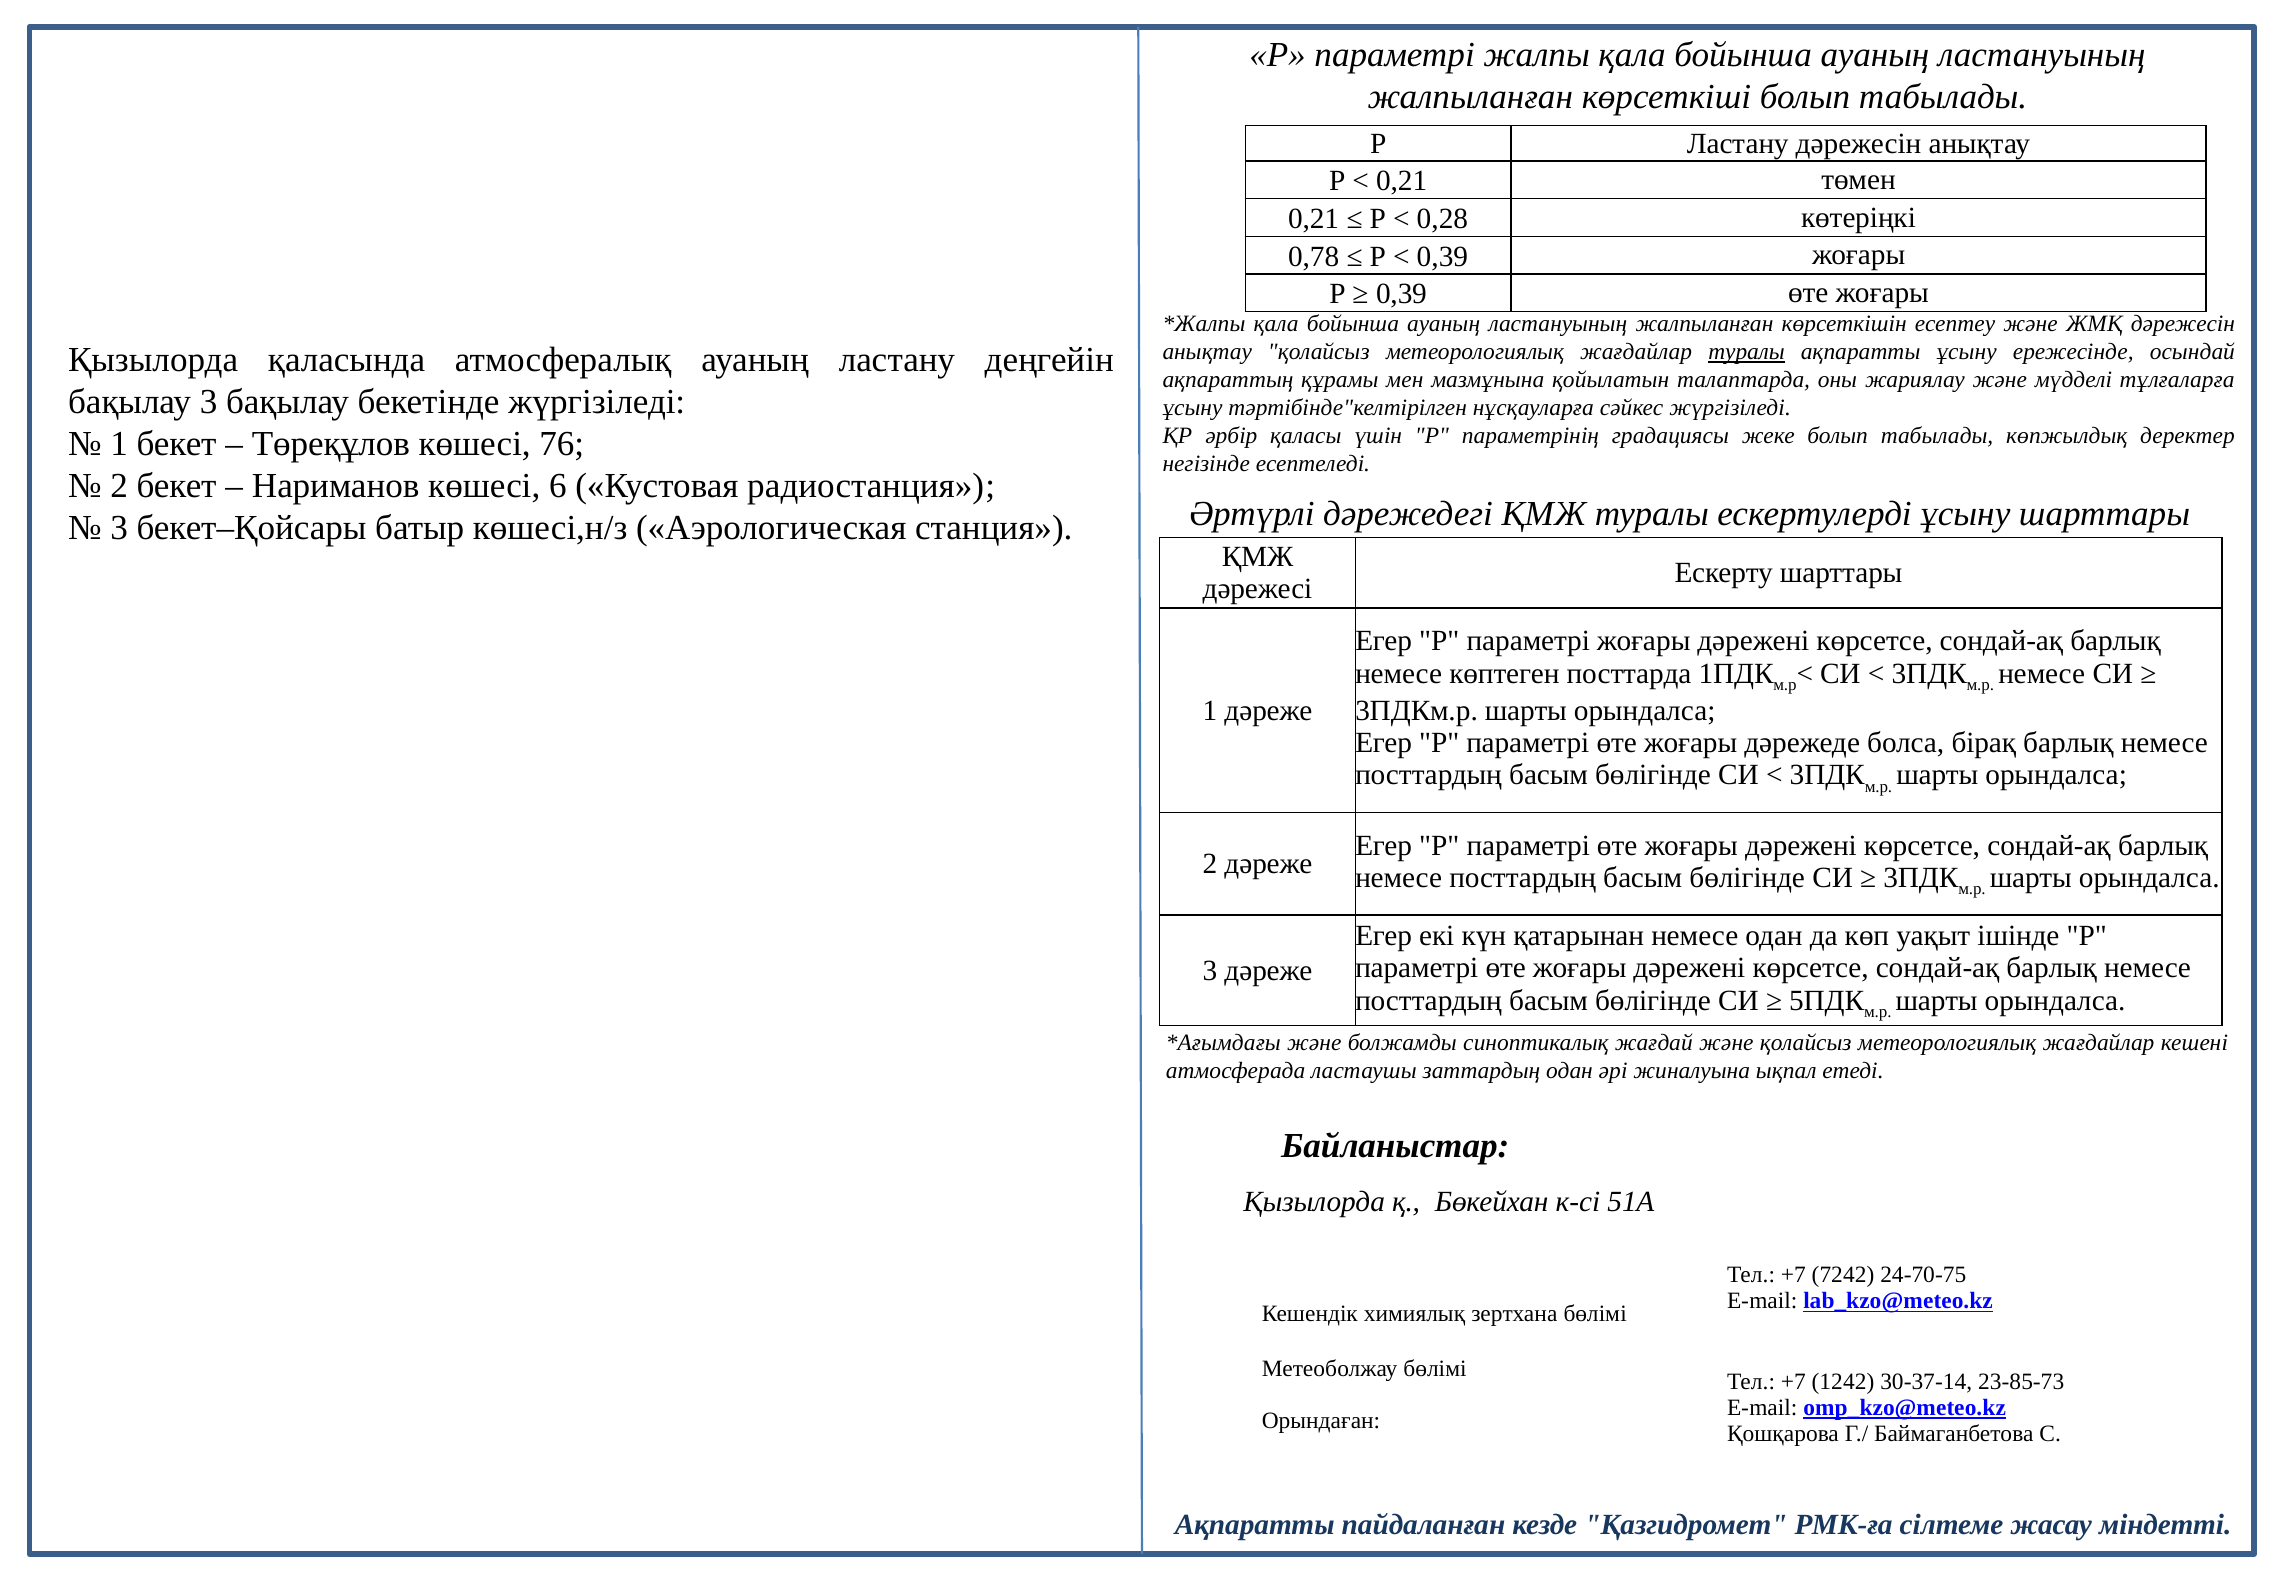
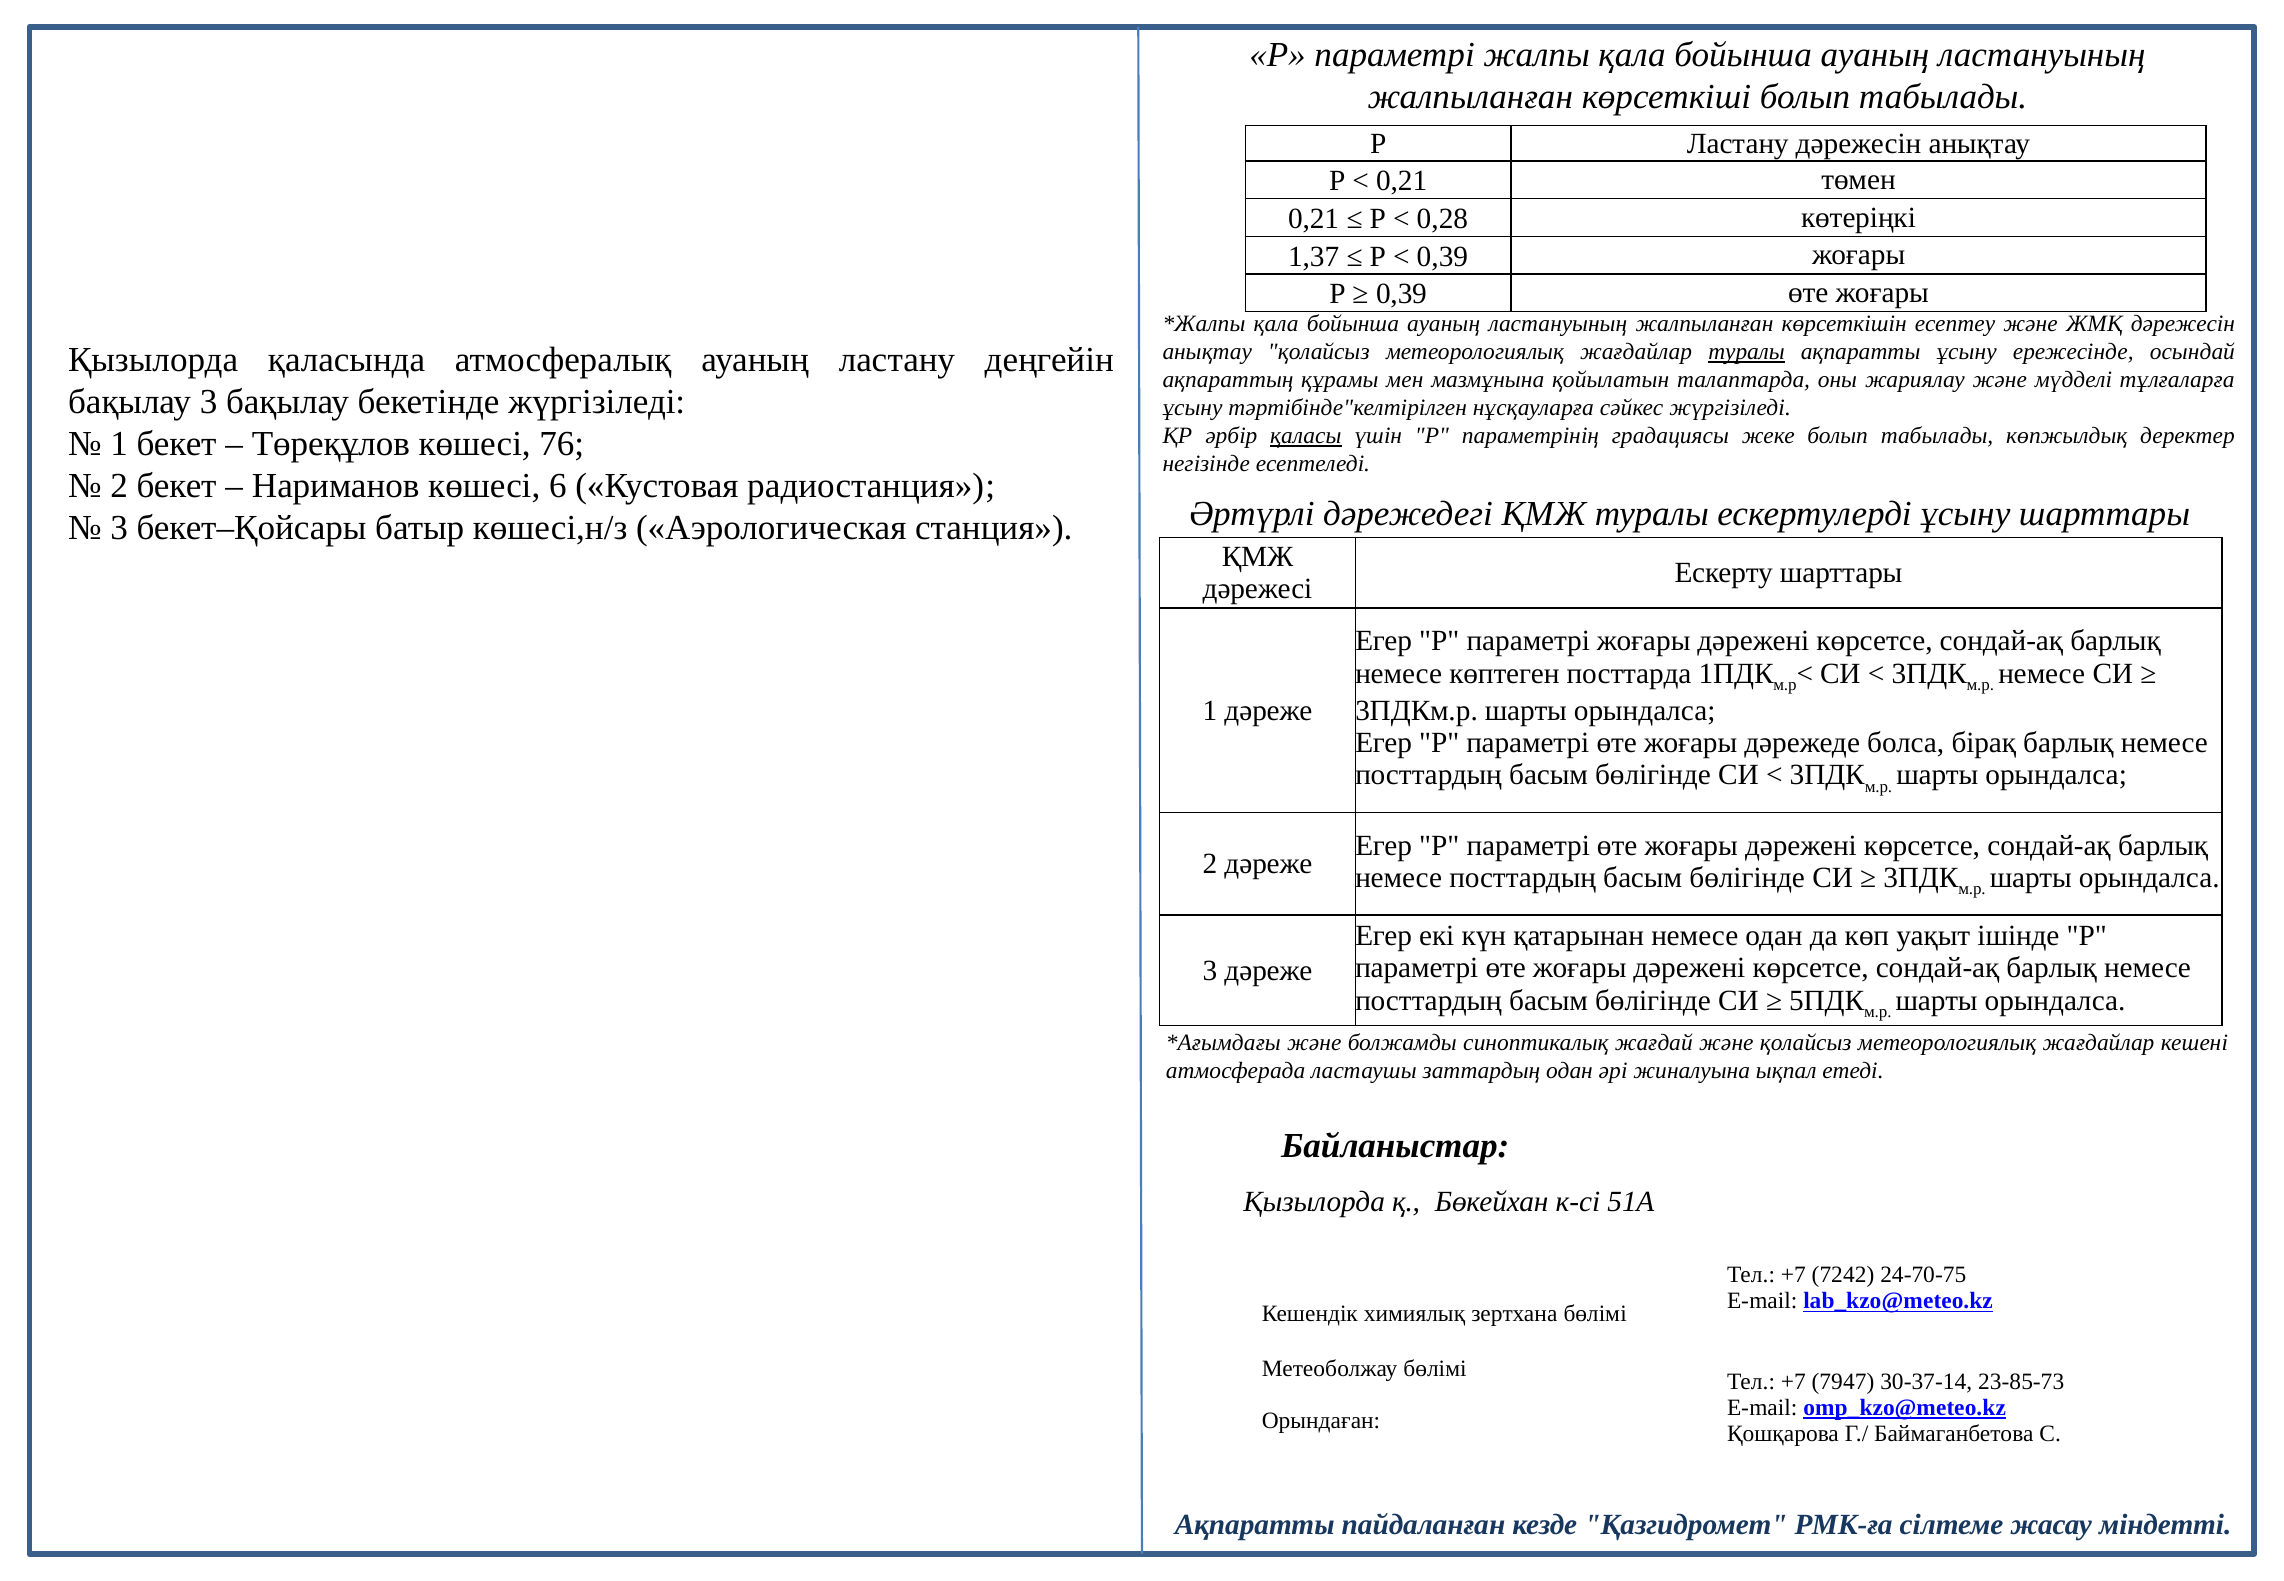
0,78: 0,78 -> 1,37
қаласы underline: none -> present
1242: 1242 -> 7947
